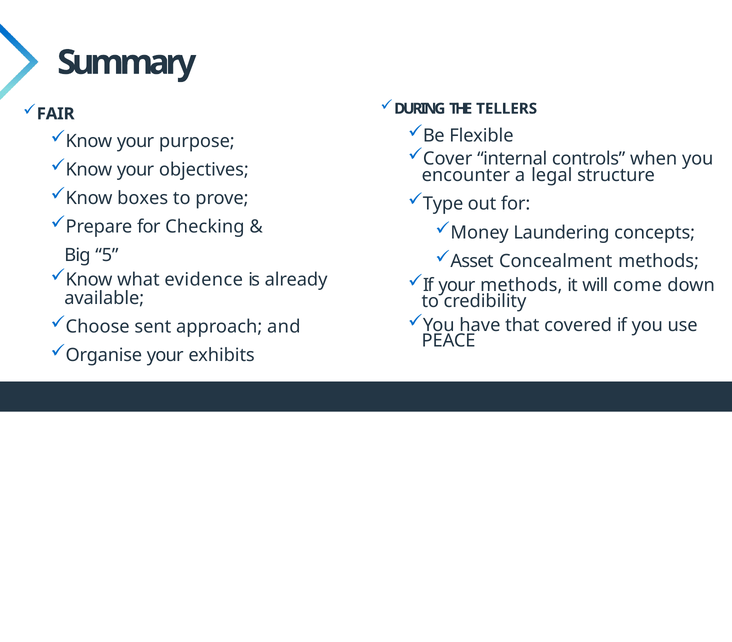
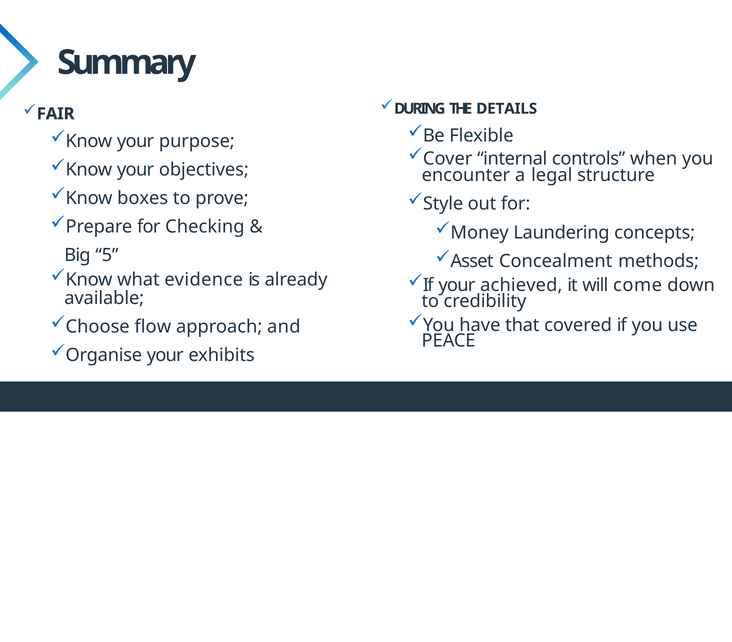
TELLERS: TELLERS -> DETAILS
Type: Type -> Style
your methods: methods -> achieved
sent: sent -> flow
